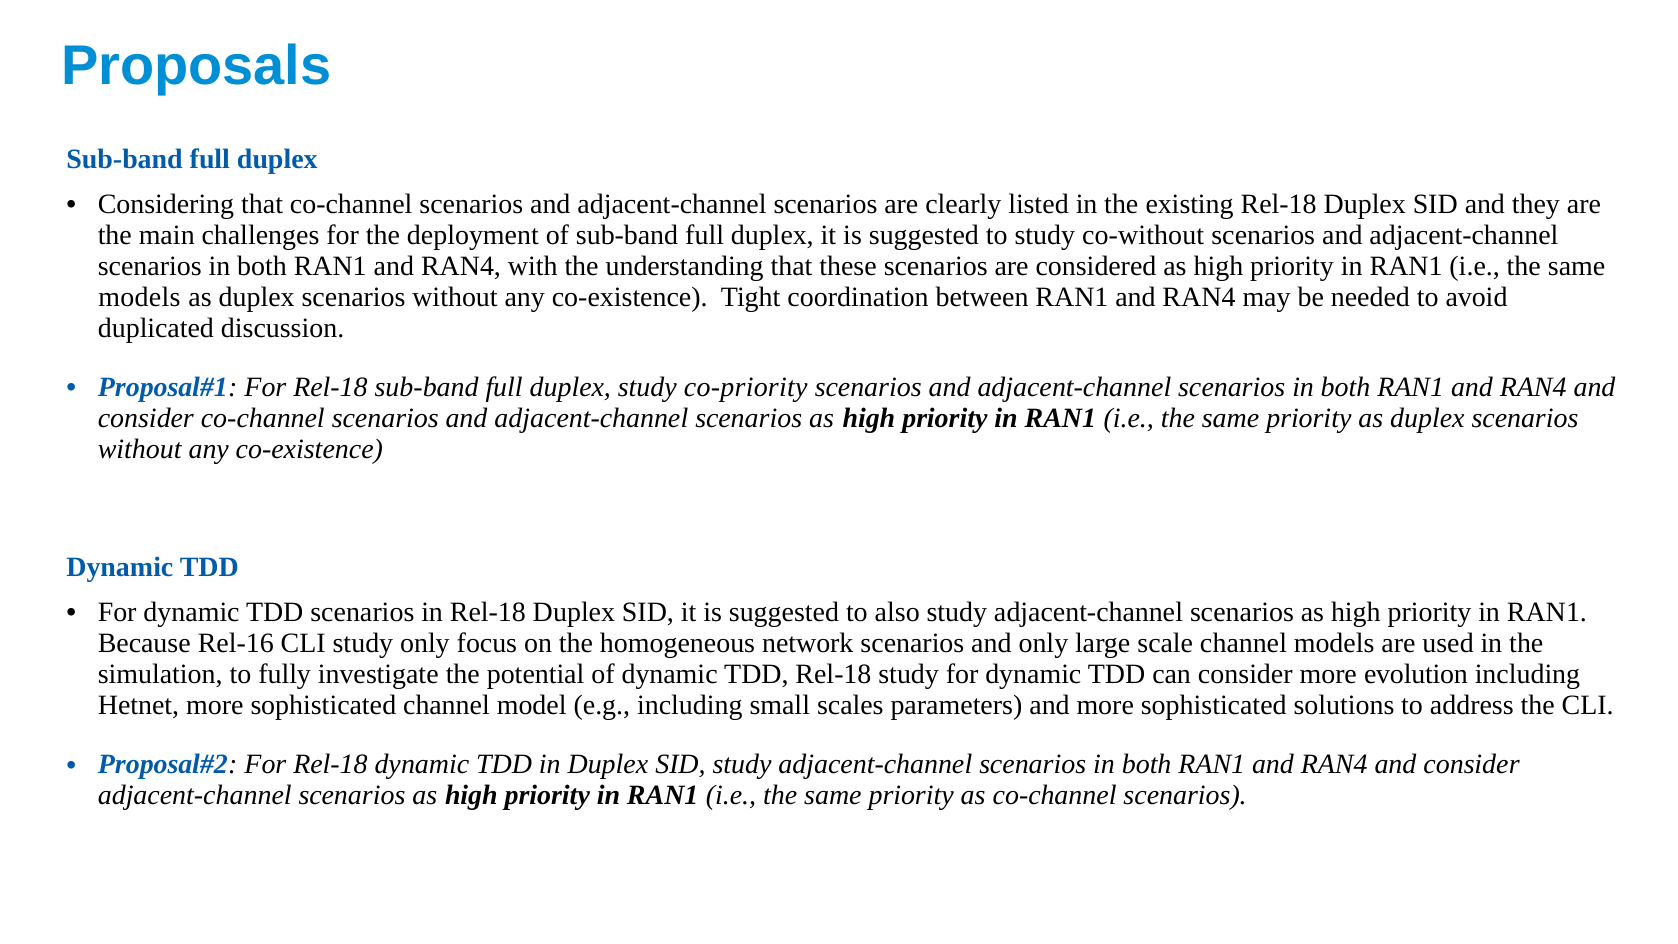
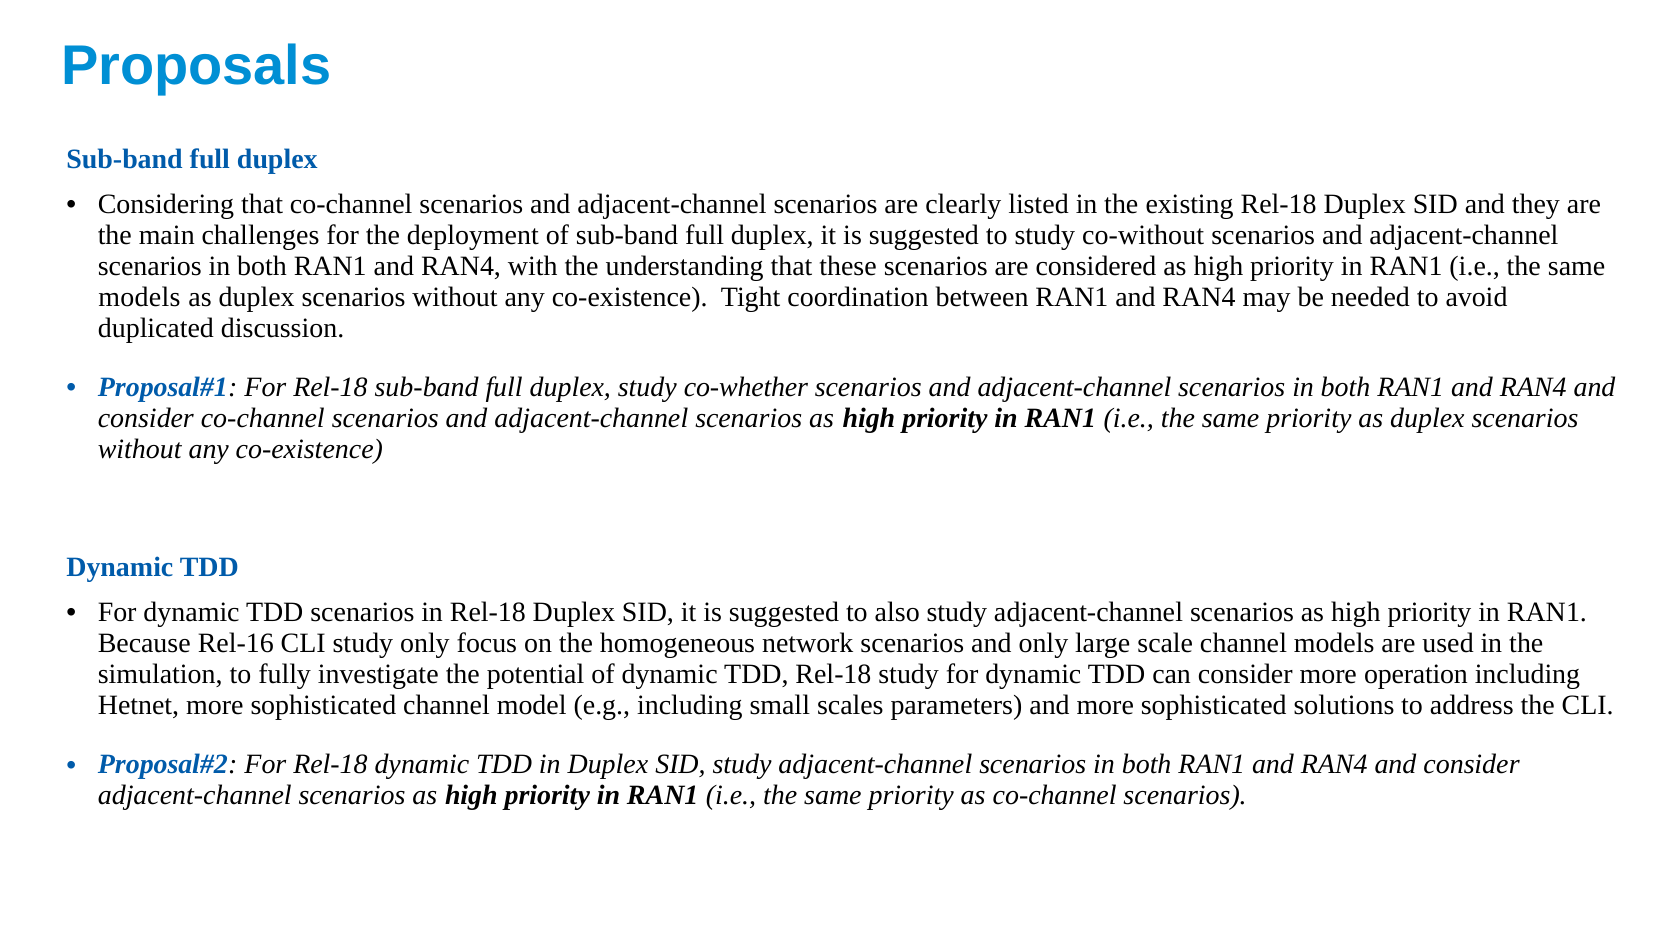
co-priority: co-priority -> co-whether
evolution: evolution -> operation
